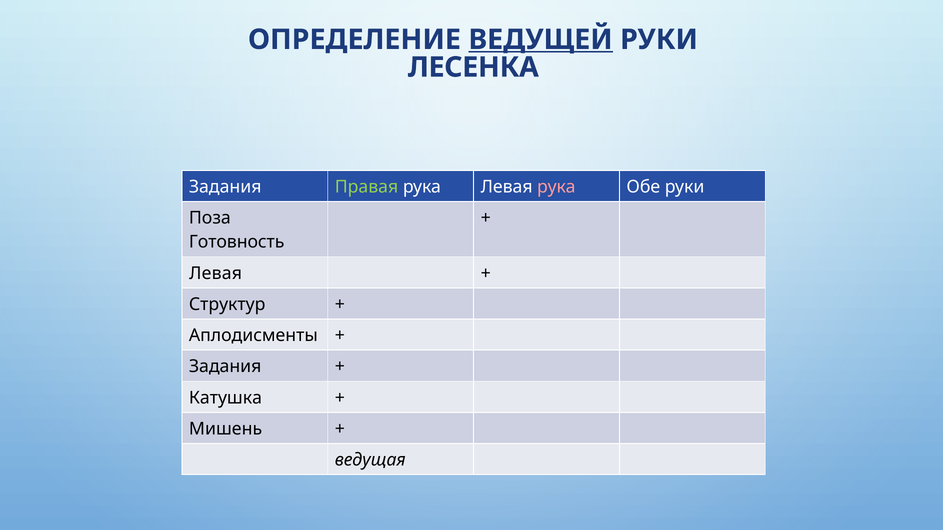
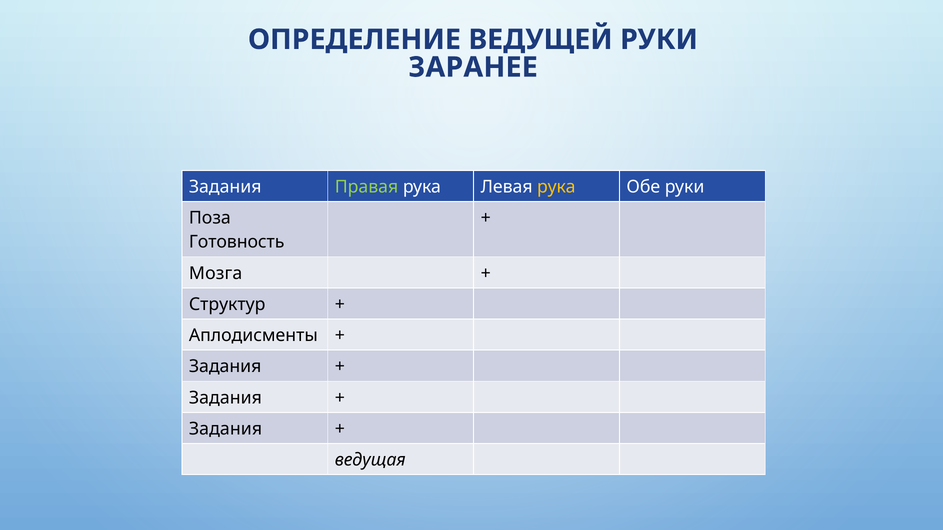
ВЕДУЩЕЙ underline: present -> none
ЛЕСЕНКА: ЛЕСЕНКА -> ЗАРАНЕЕ
рука at (556, 187) colour: pink -> yellow
Левая at (216, 273): Левая -> Мозга
Катушка at (225, 398): Катушка -> Задания
Мишень at (226, 429): Мишень -> Задания
